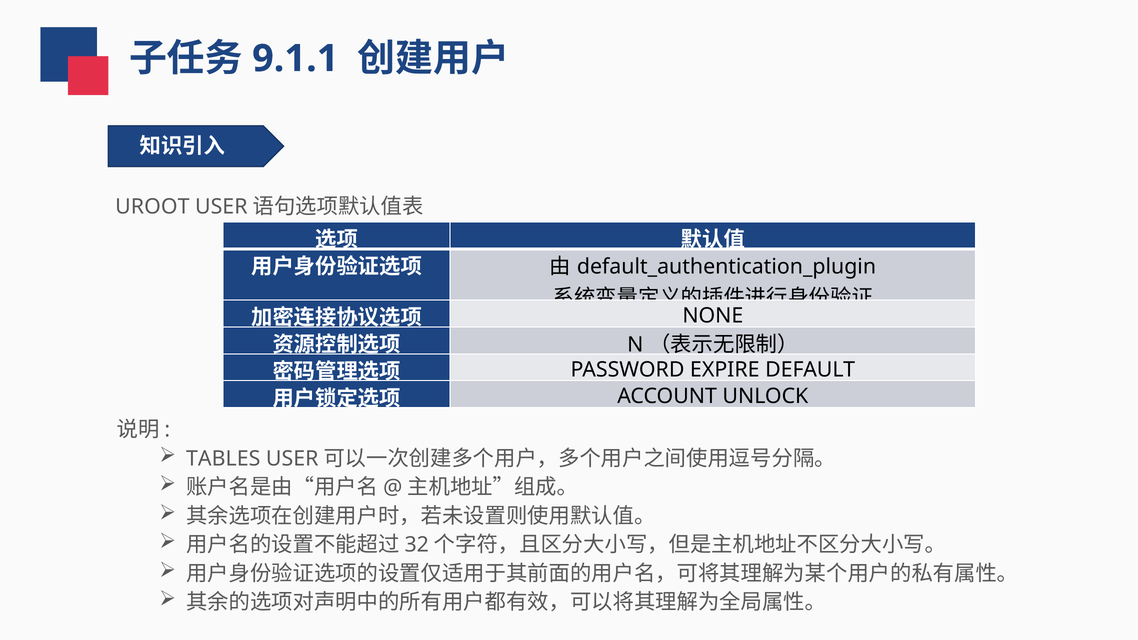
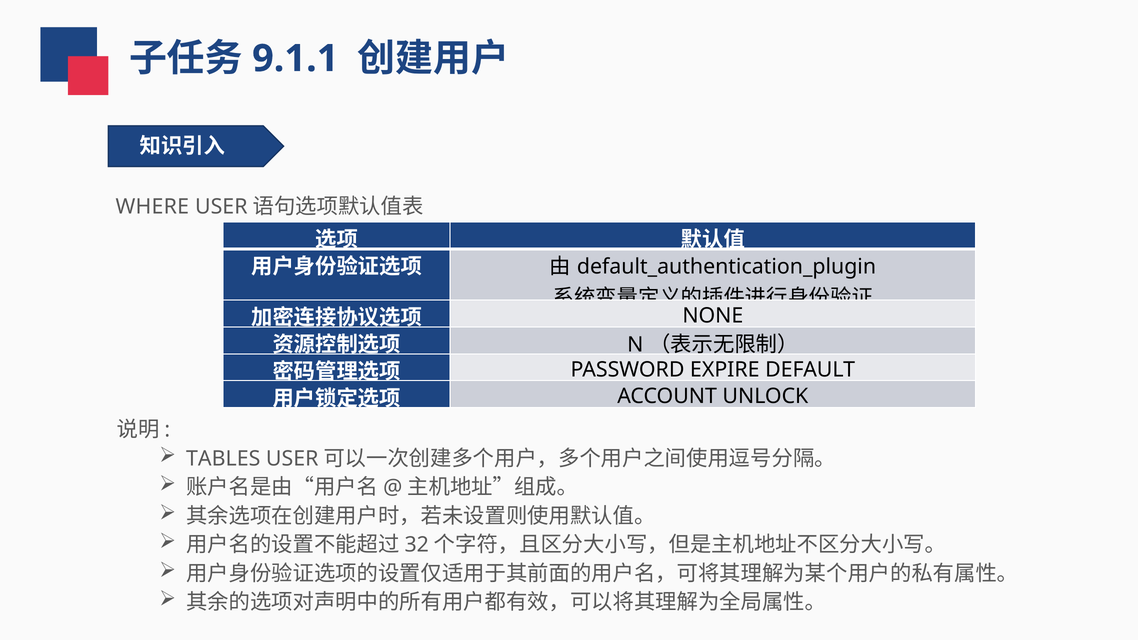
UROOT: UROOT -> WHERE
